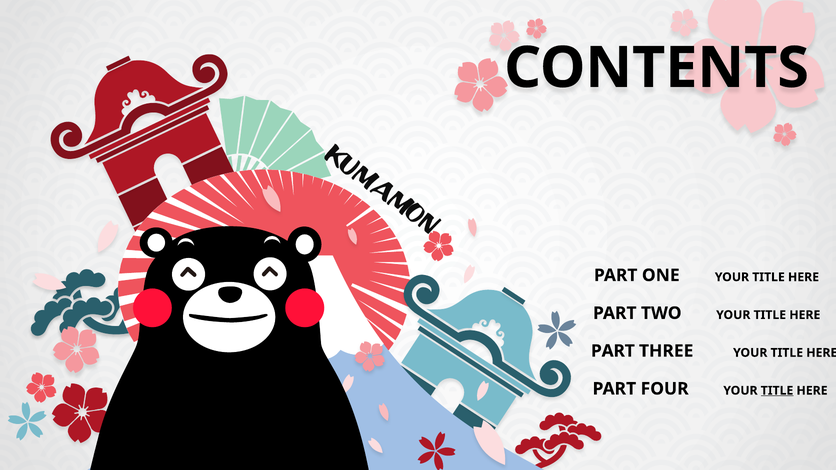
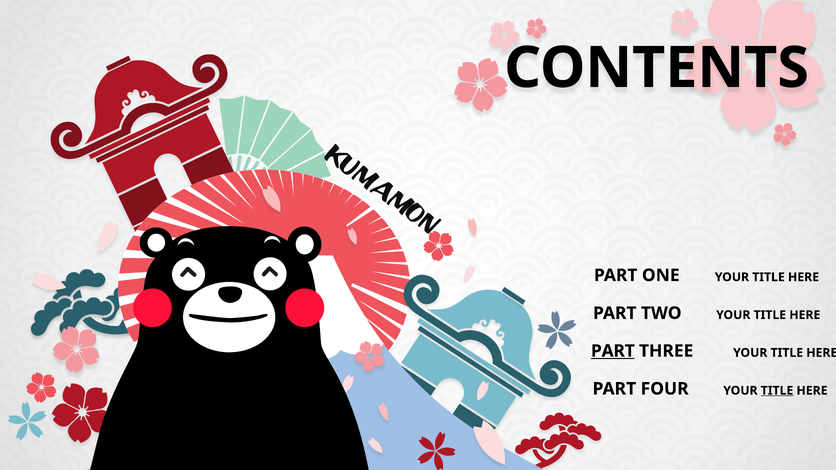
PART at (613, 351) underline: none -> present
